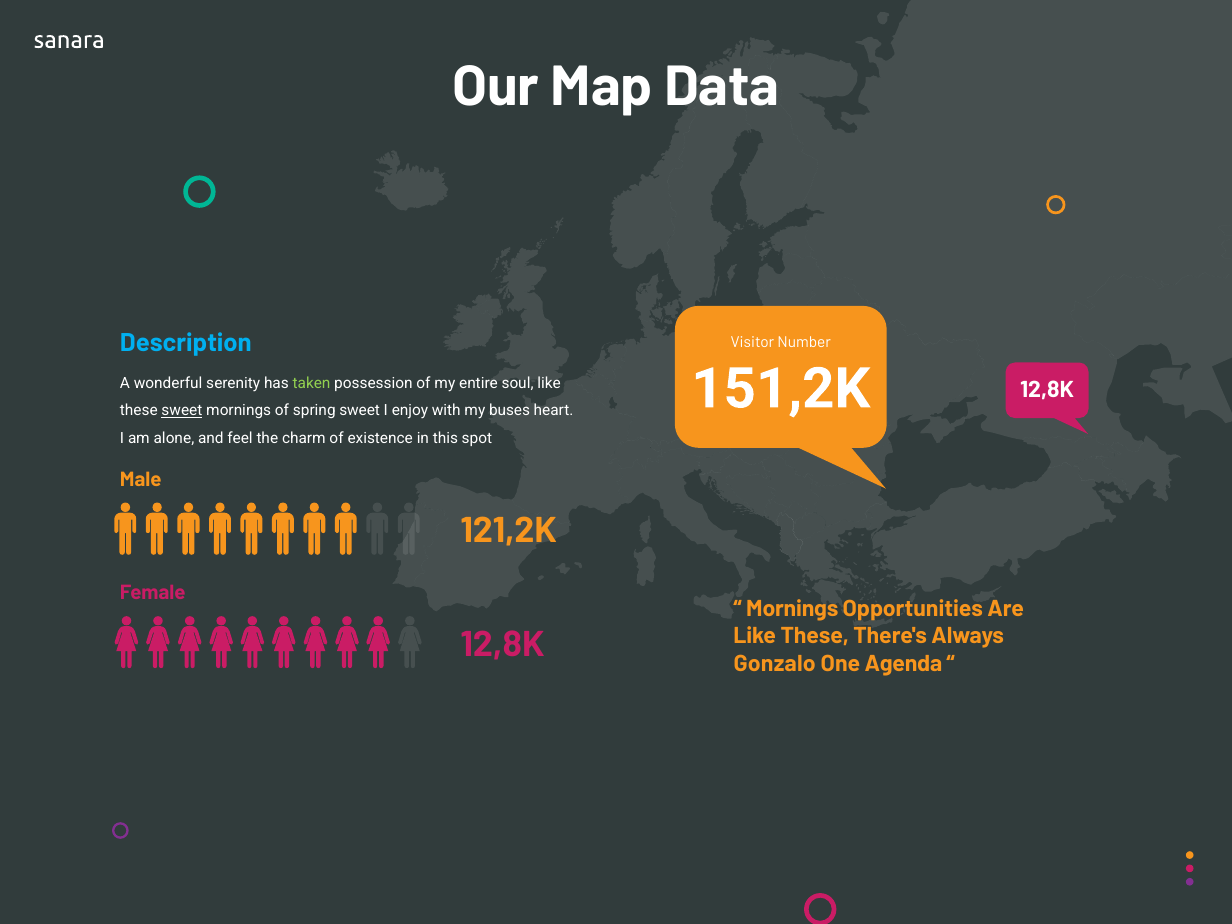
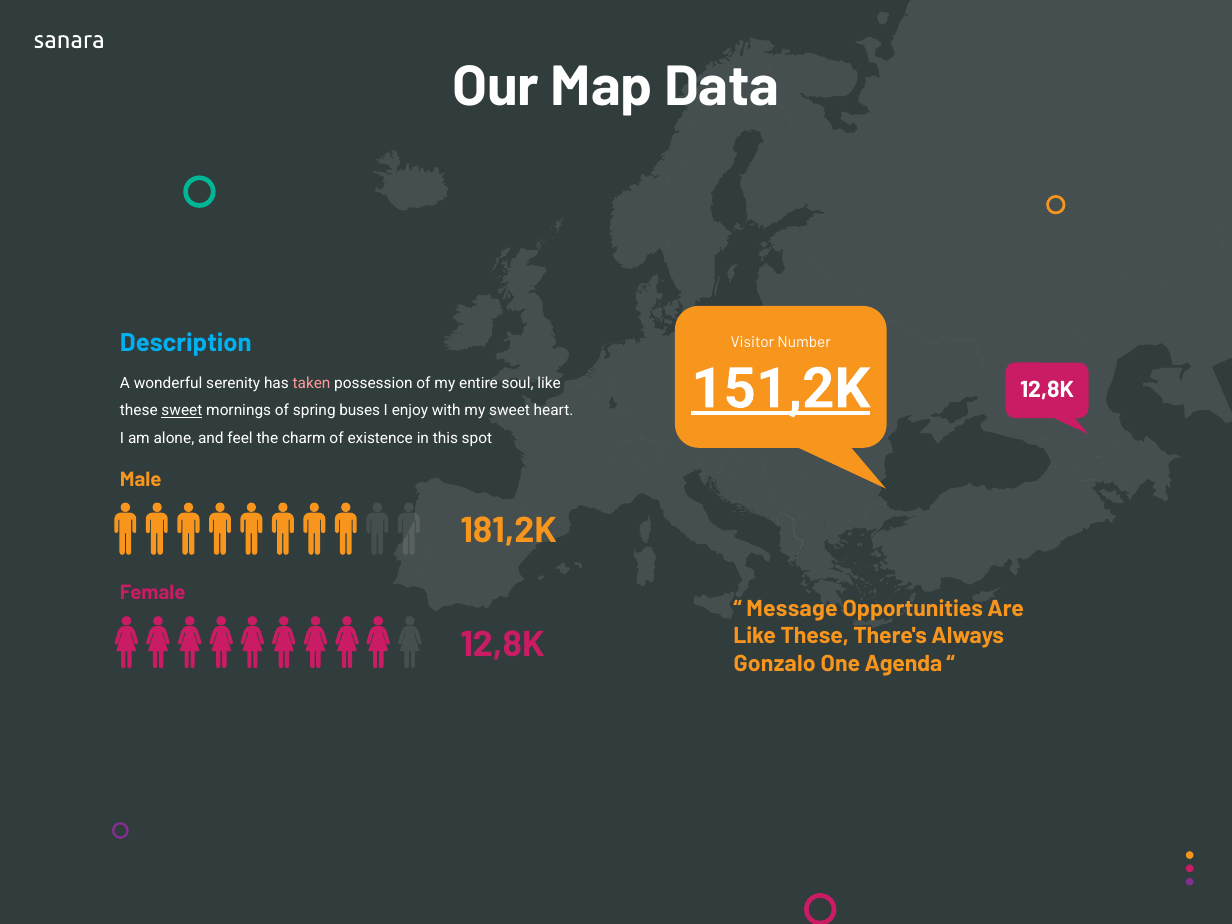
151,2K underline: none -> present
taken colour: light green -> pink
spring sweet: sweet -> buses
my buses: buses -> sweet
121,2K: 121,2K -> 181,2K
Mornings at (792, 609): Mornings -> Message
